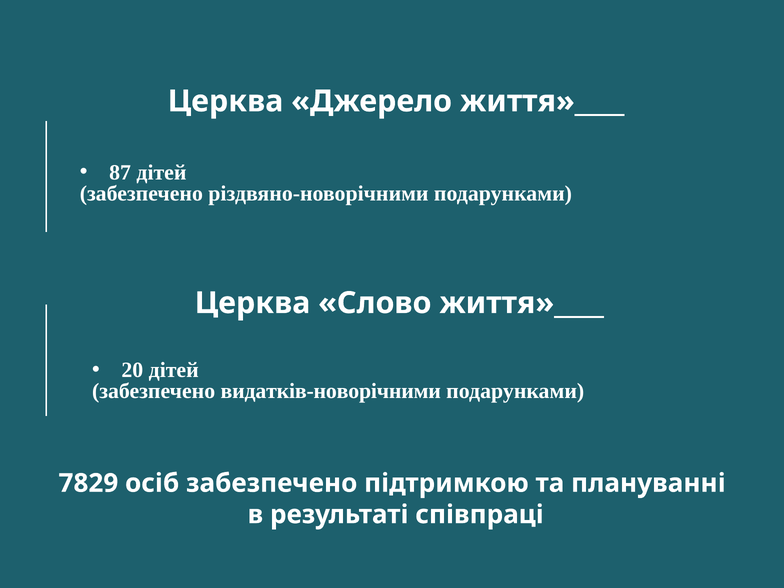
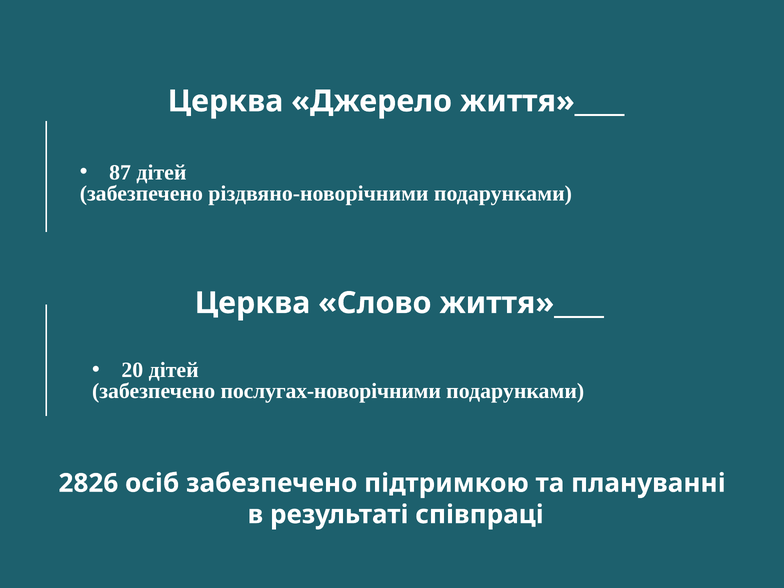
видатків-новорічними: видатків-новорічними -> послугах-новорічними
7829: 7829 -> 2826
